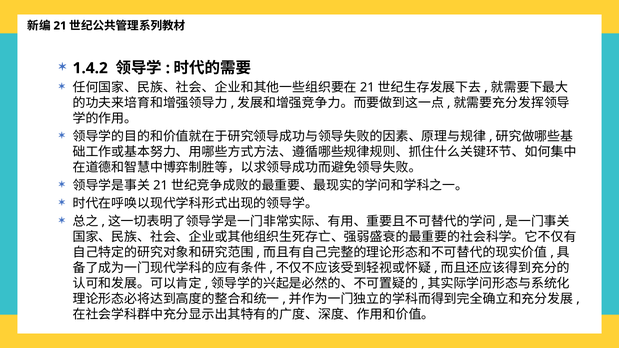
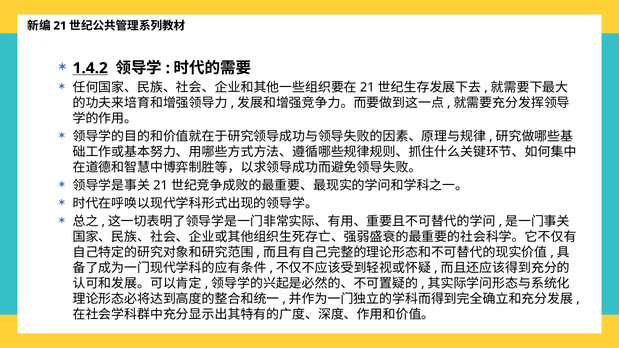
1.4.2 underline: none -> present
